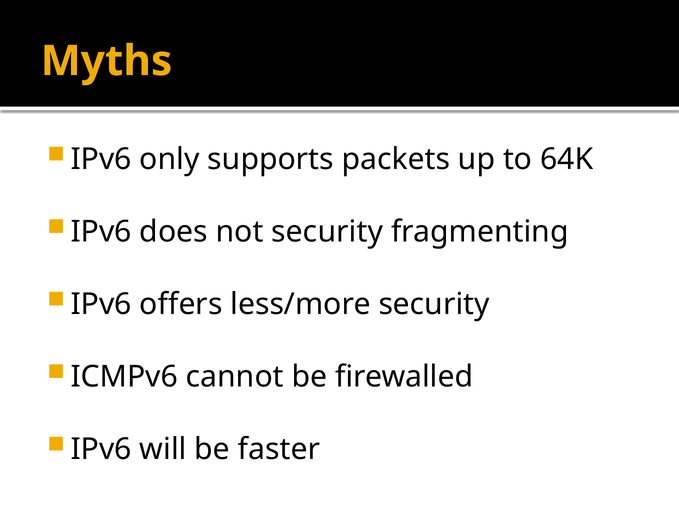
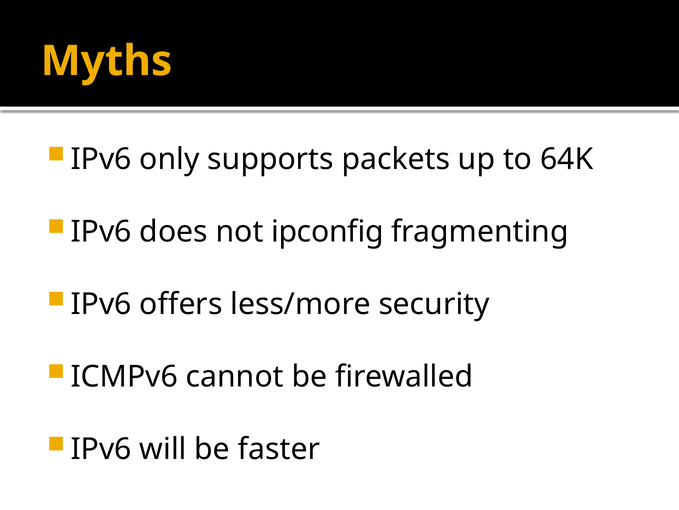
not security: security -> ipconfig
